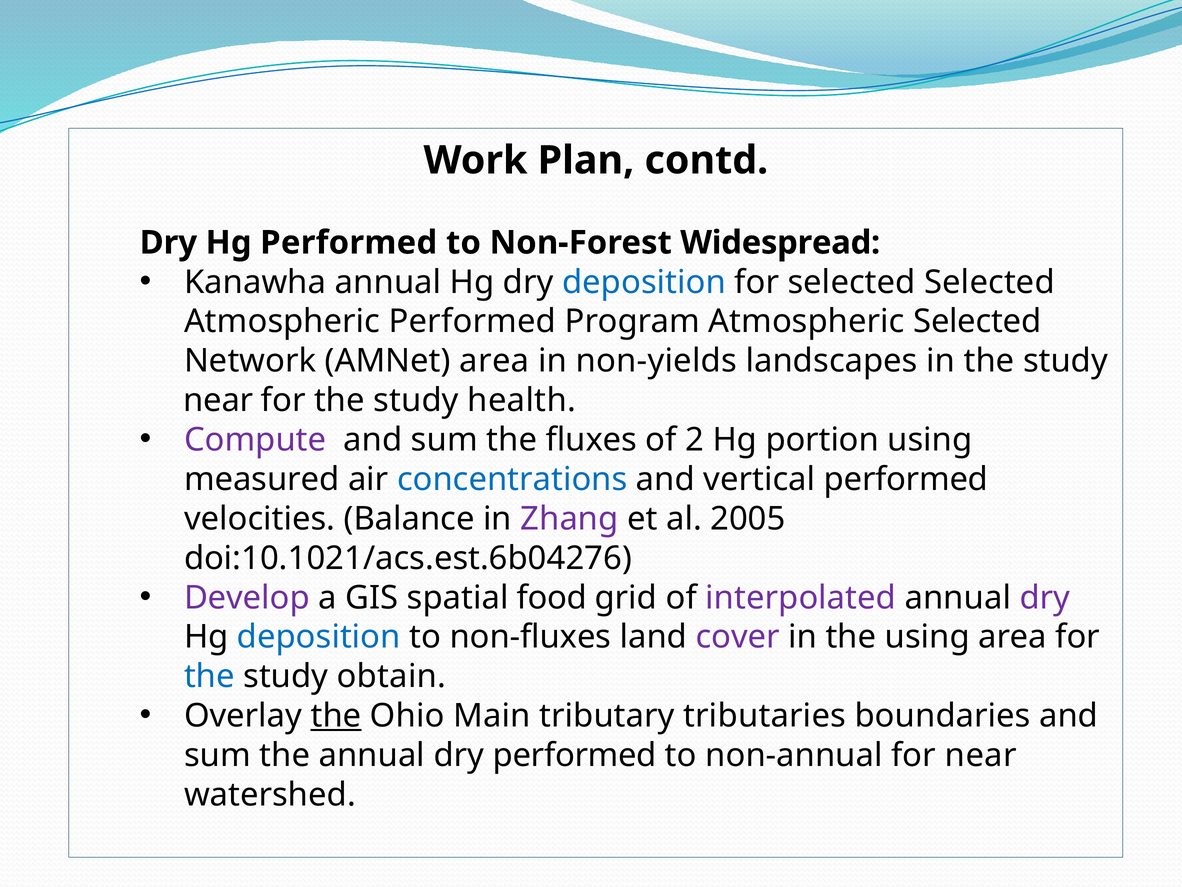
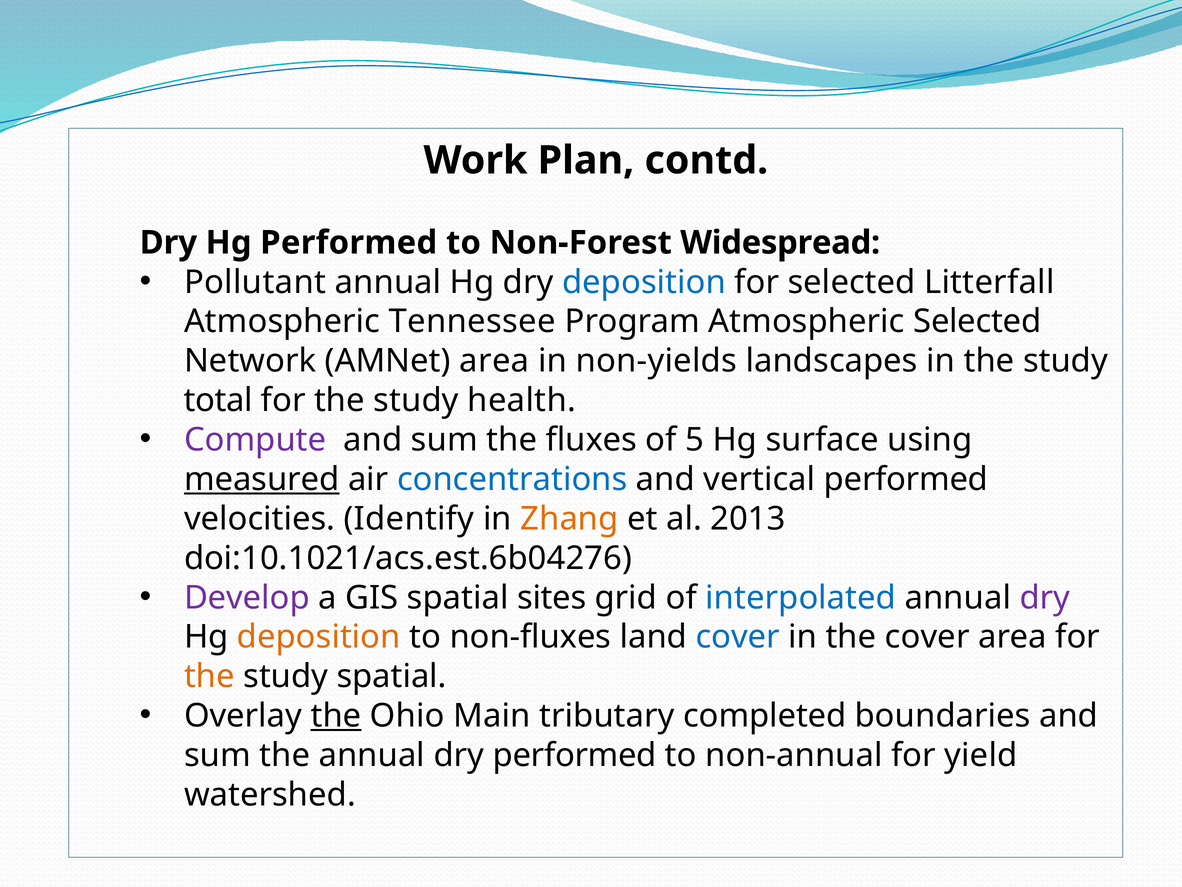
Kanawha: Kanawha -> Pollutant
selected Selected: Selected -> Litterfall
Atmospheric Performed: Performed -> Tennessee
near at (218, 400): near -> total
2: 2 -> 5
portion: portion -> surface
measured underline: none -> present
Balance: Balance -> Identify
Zhang colour: purple -> orange
2005: 2005 -> 2013
food: food -> sites
interpolated colour: purple -> blue
deposition at (319, 637) colour: blue -> orange
cover at (738, 637) colour: purple -> blue
the using: using -> cover
the at (209, 676) colour: blue -> orange
study obtain: obtain -> spatial
tributaries: tributaries -> completed
for near: near -> yield
